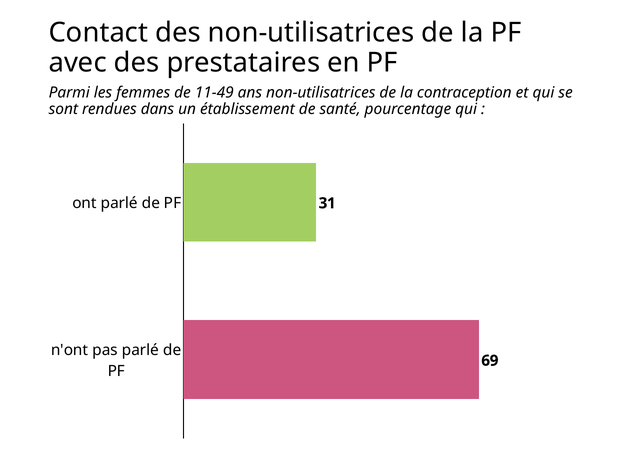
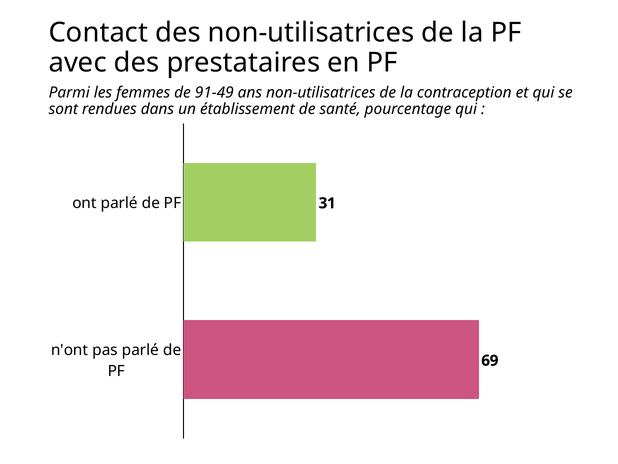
11-49: 11-49 -> 91-49
